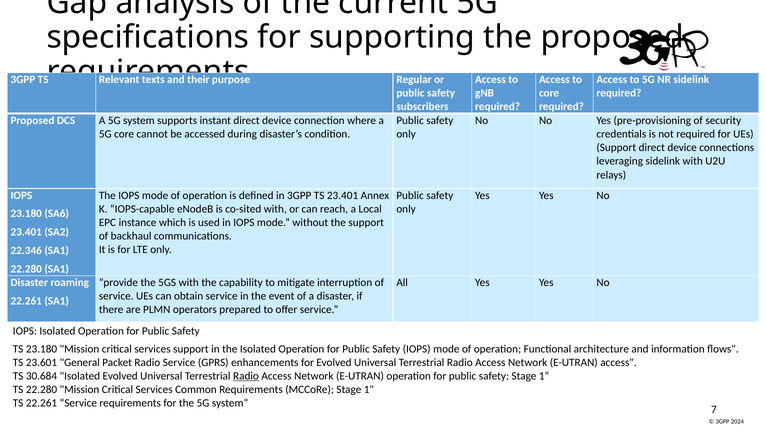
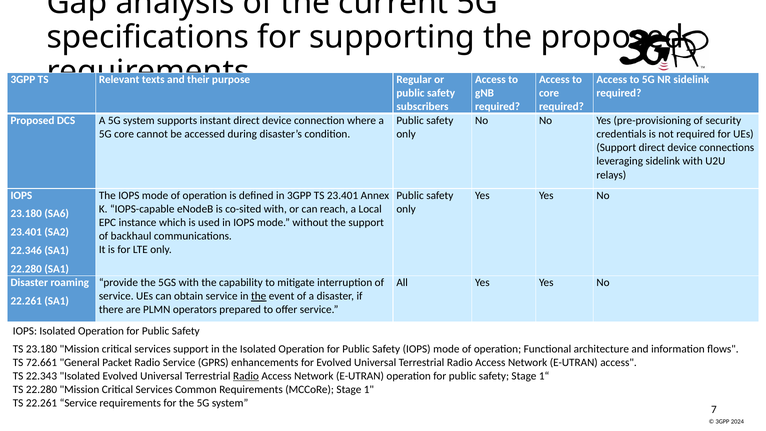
the at (259, 296) underline: none -> present
23.601: 23.601 -> 72.661
30.684: 30.684 -> 22.343
